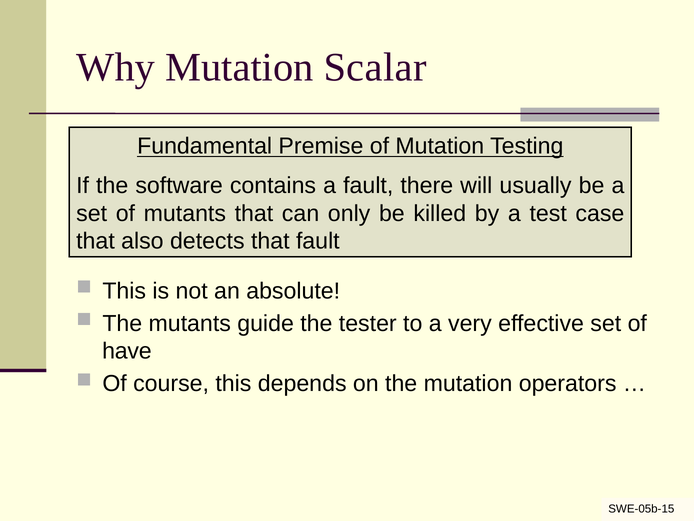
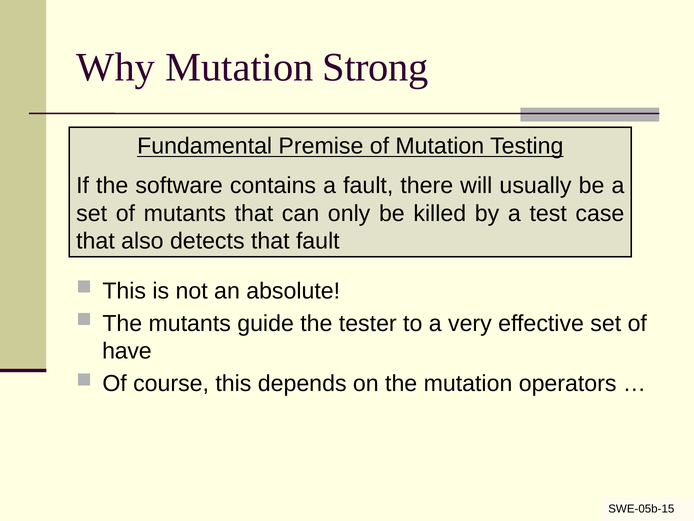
Scalar: Scalar -> Strong
